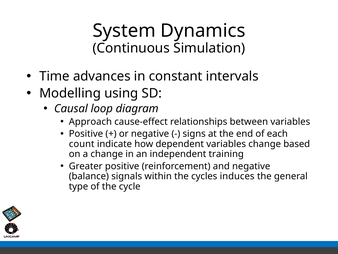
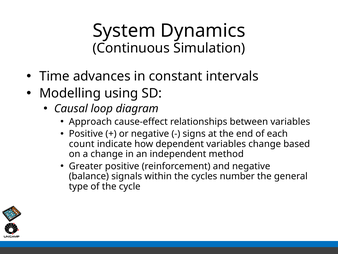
training: training -> method
induces: induces -> number
